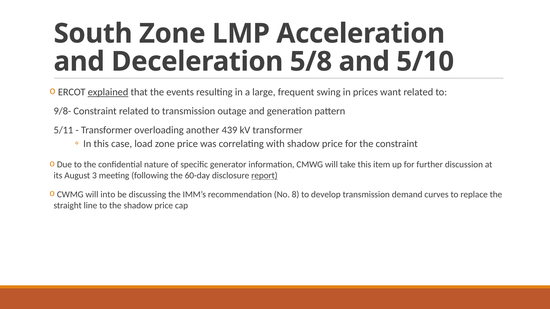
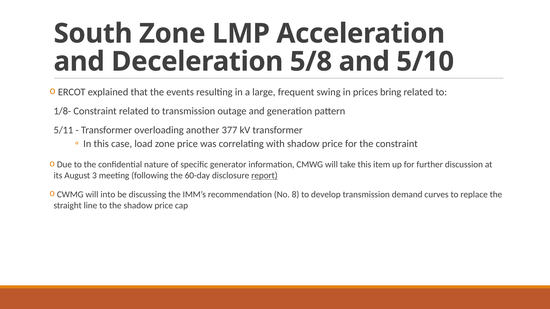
explained underline: present -> none
want: want -> bring
9/8-: 9/8- -> 1/8-
439: 439 -> 377
